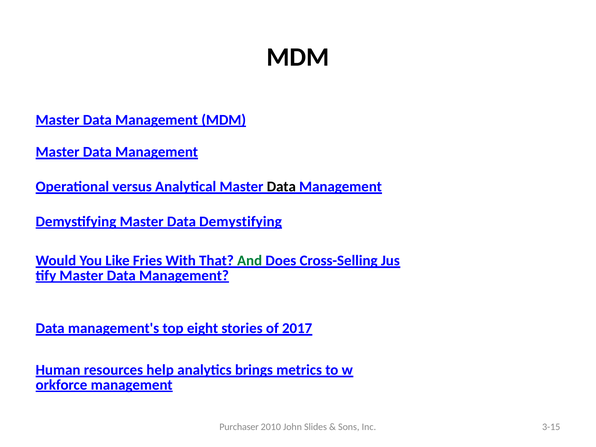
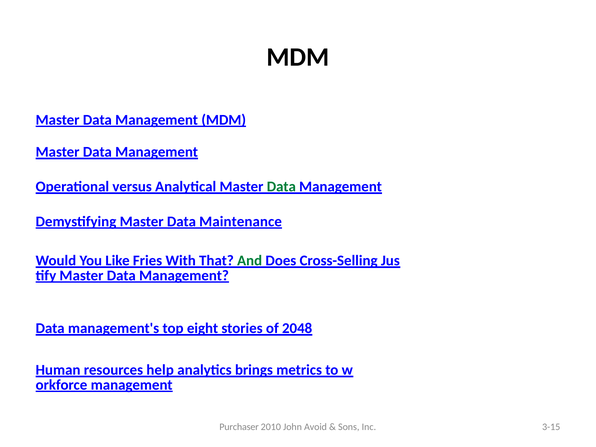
Data at (281, 187) colour: black -> green
Data Demystifying: Demystifying -> Maintenance
2017: 2017 -> 2048
Slides: Slides -> Avoid
